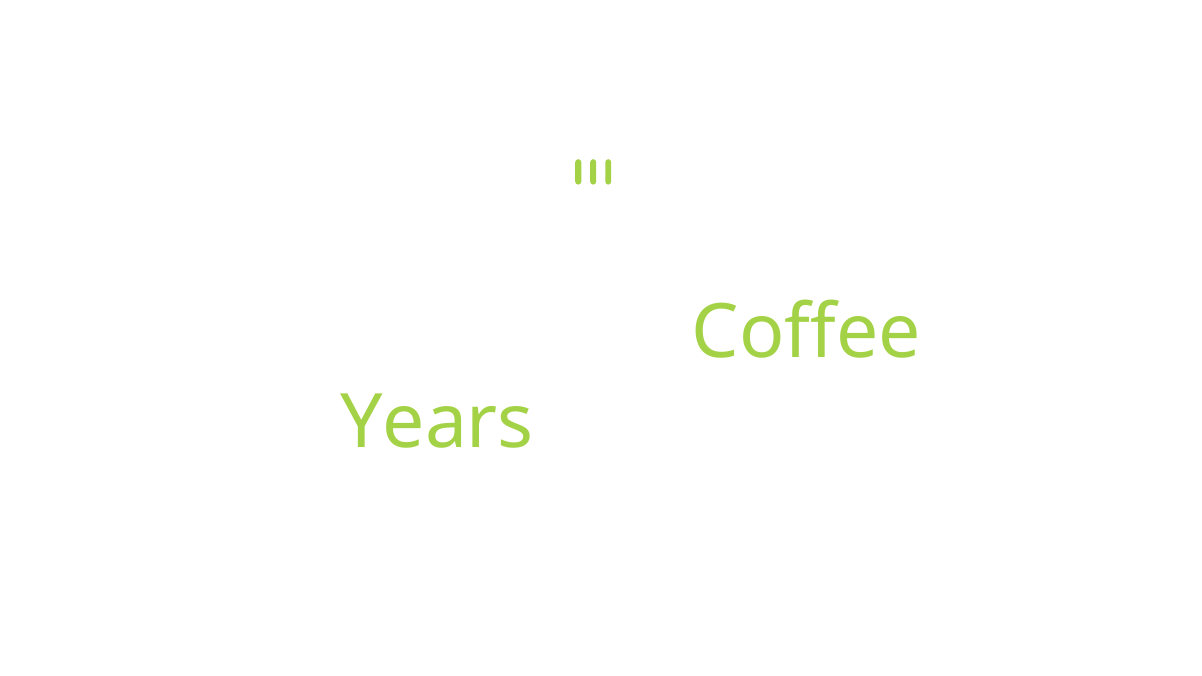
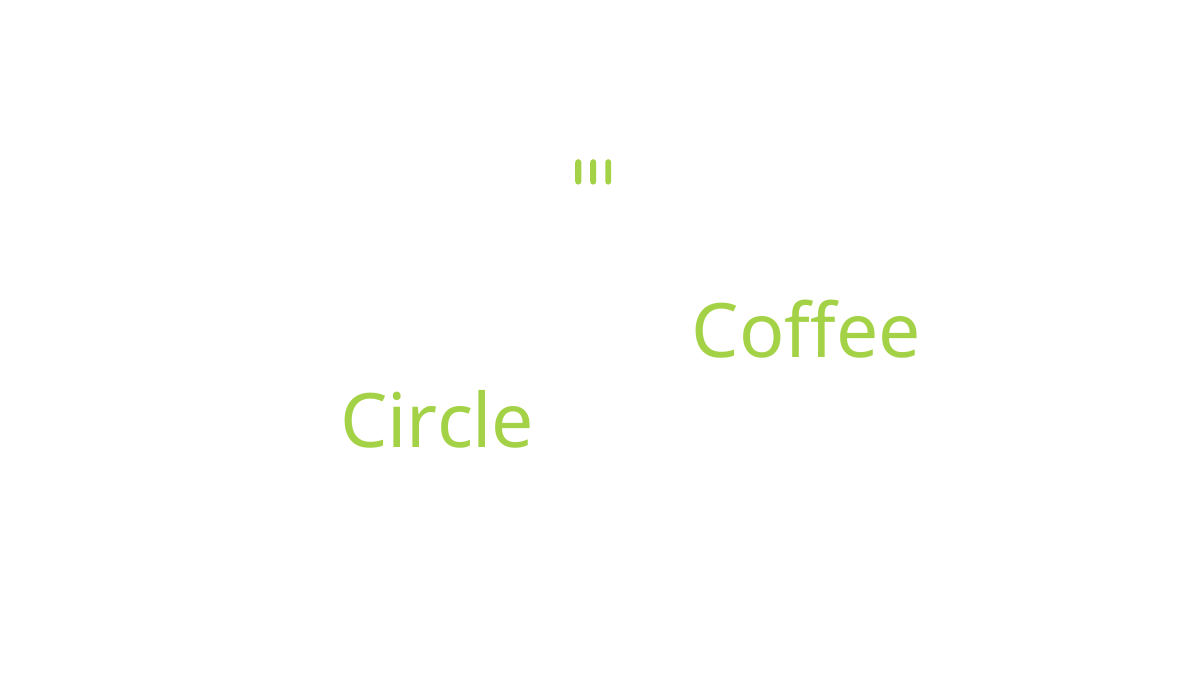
And Years: Years -> Circle
